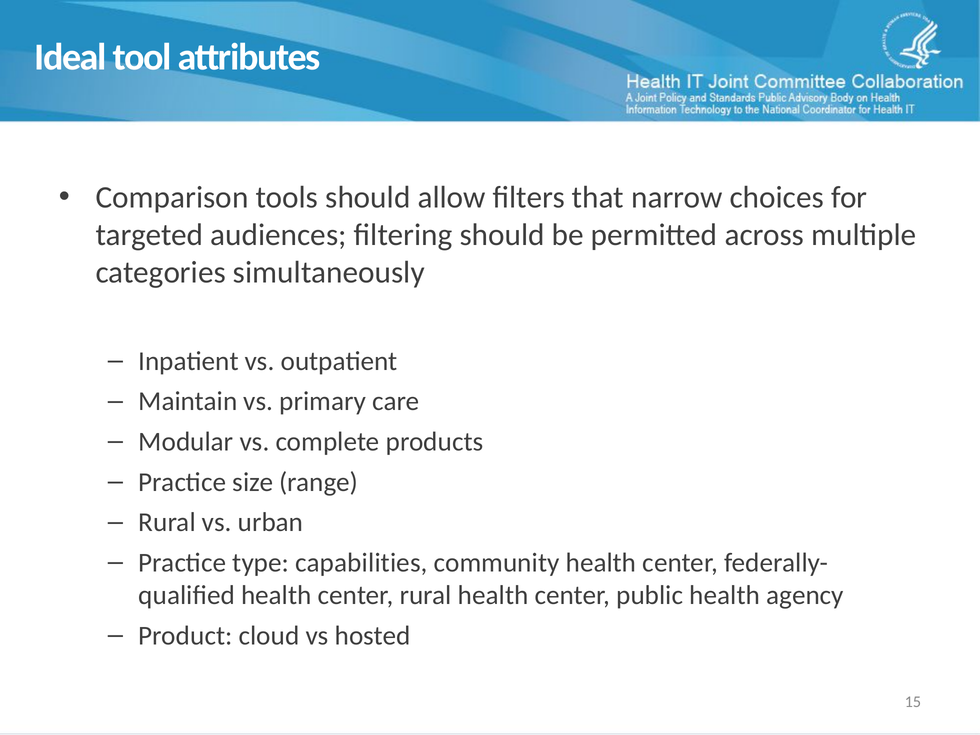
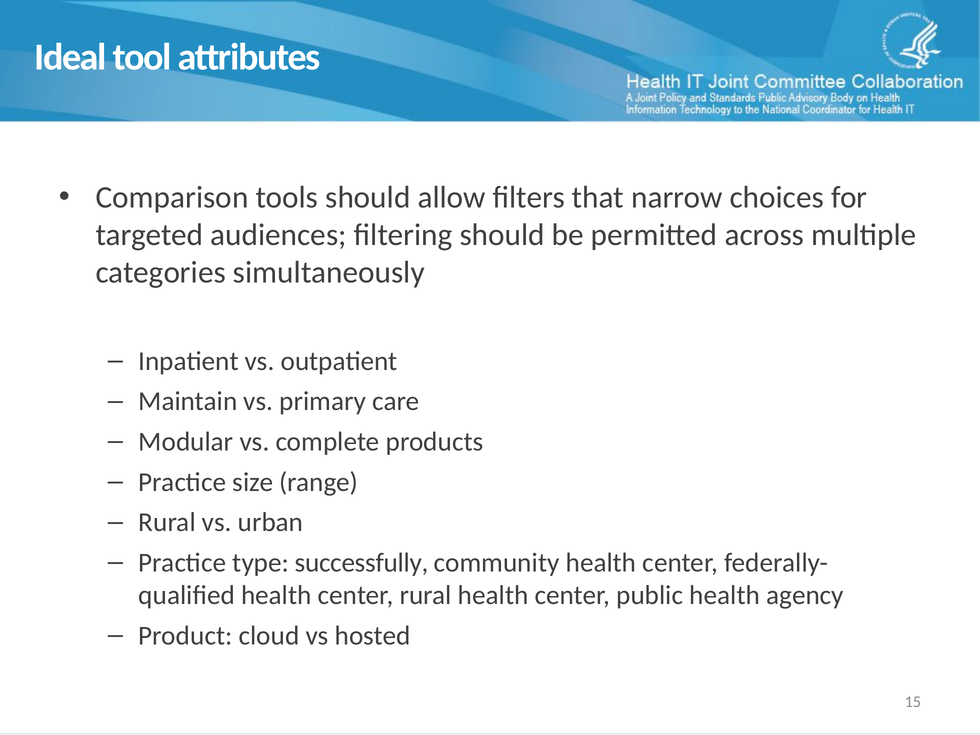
capabilities: capabilities -> successfully
